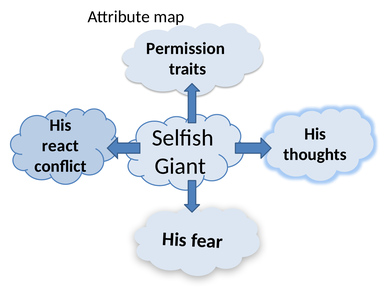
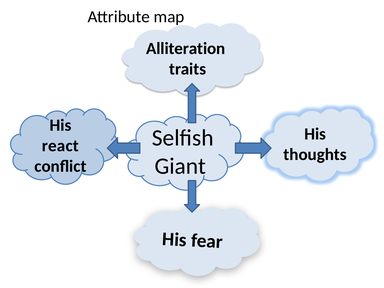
Permission: Permission -> Alliteration
